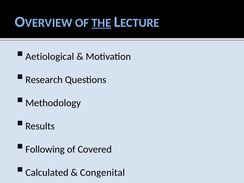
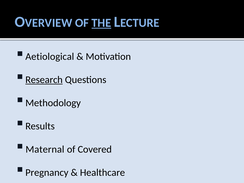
Research underline: none -> present
Following: Following -> Maternal
Calculated: Calculated -> Pregnancy
Congenital: Congenital -> Healthcare
